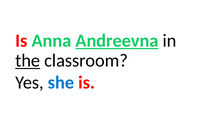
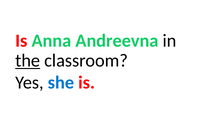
Andreevna underline: present -> none
